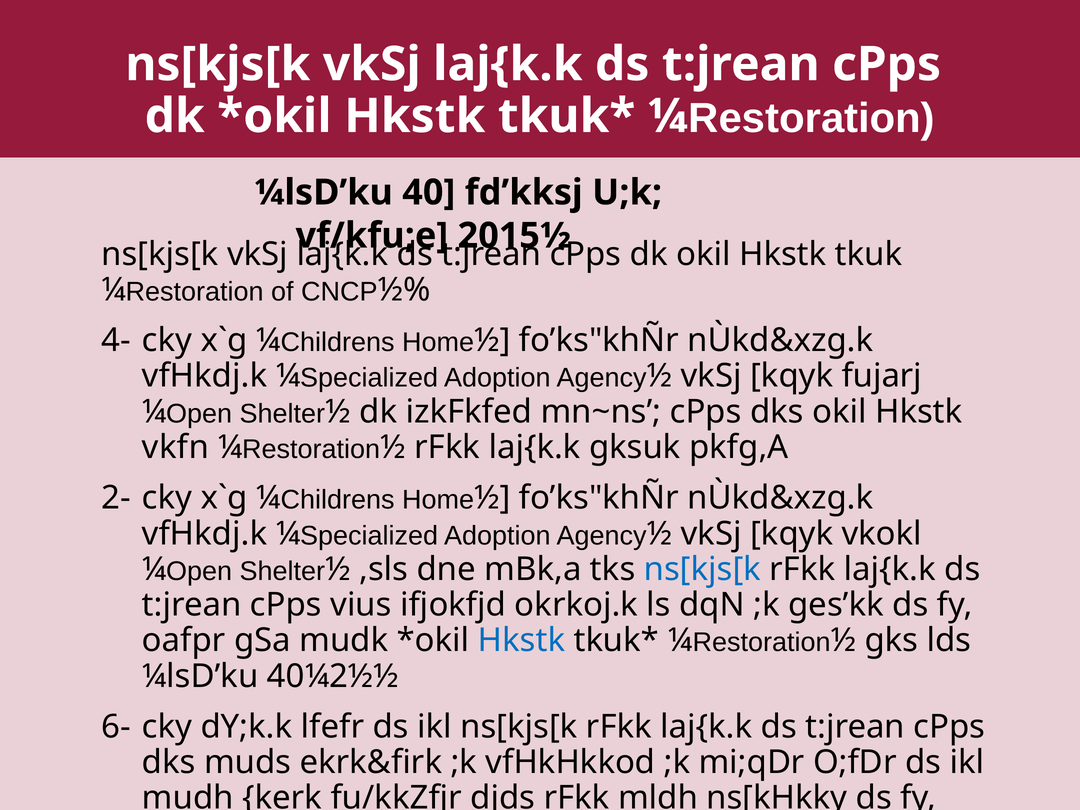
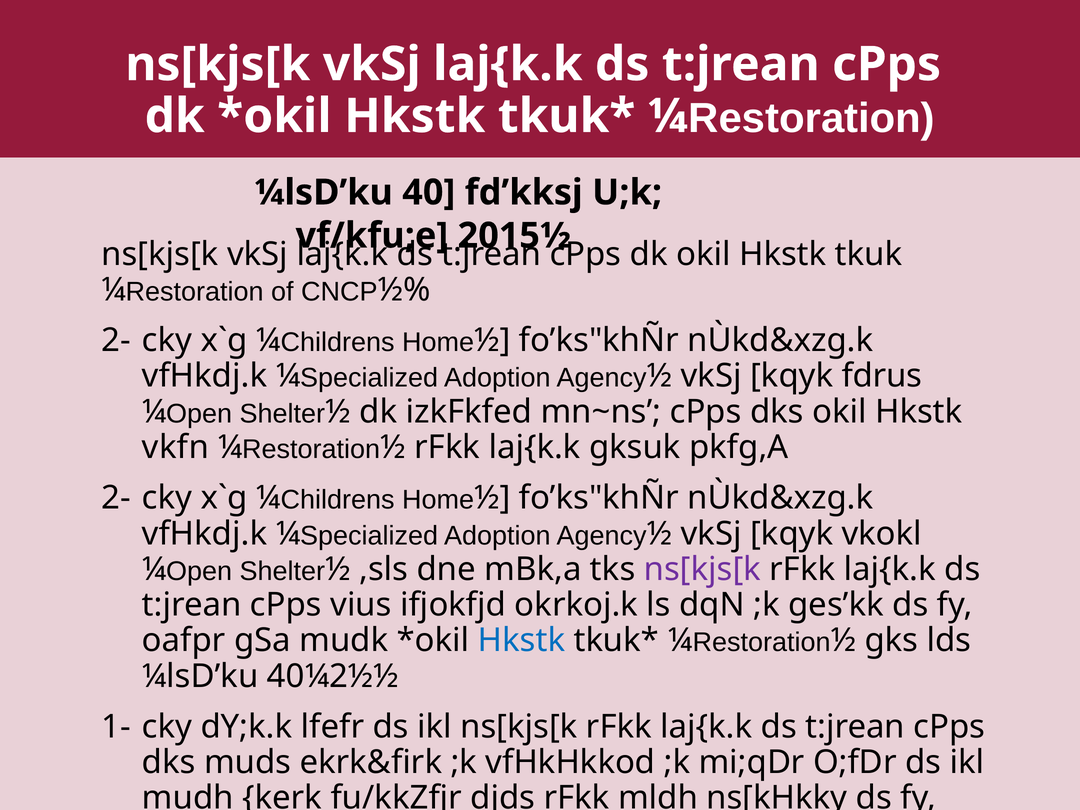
4- at (116, 340): 4- -> 2-
fujarj: fujarj -> fdrus
ns[kjs[k at (702, 569) colour: blue -> purple
6-: 6- -> 1-
